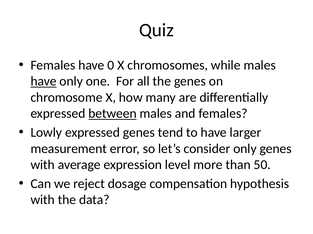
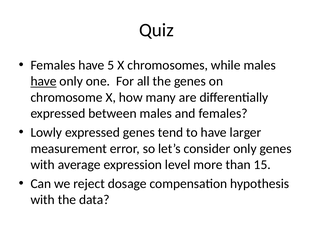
0: 0 -> 5
between underline: present -> none
50: 50 -> 15
